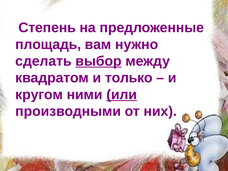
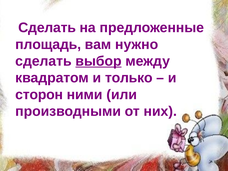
Степень at (47, 28): Степень -> Сделать
кругом: кругом -> сторон
или underline: present -> none
